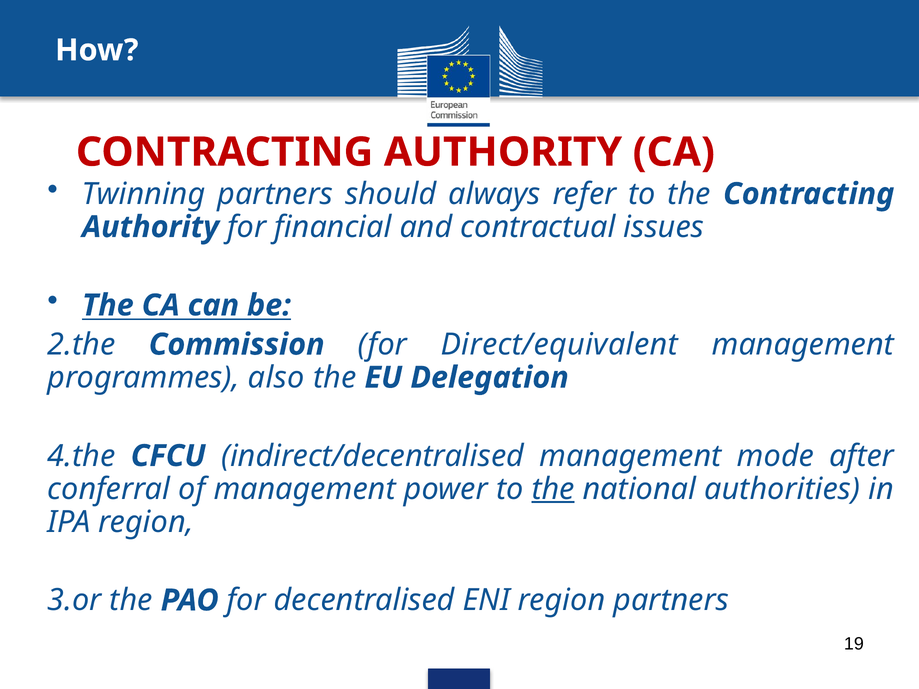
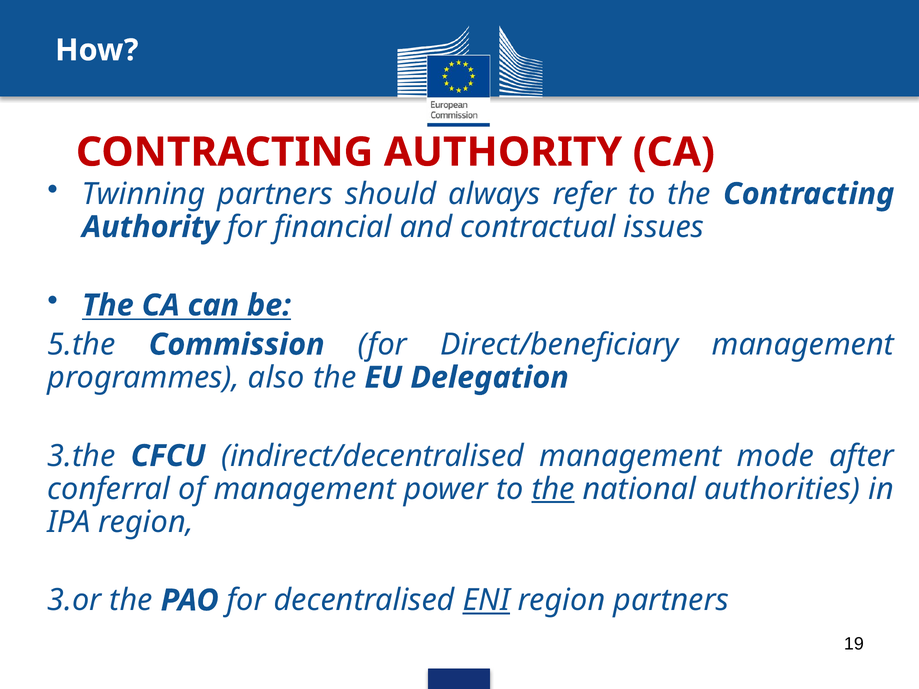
2.the: 2.the -> 5.the
Direct/equivalent: Direct/equivalent -> Direct/beneficiary
4.the: 4.the -> 3.the
ENI underline: none -> present
